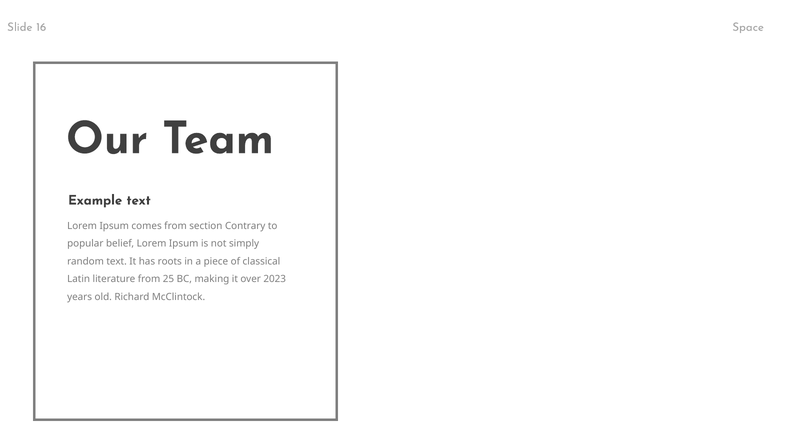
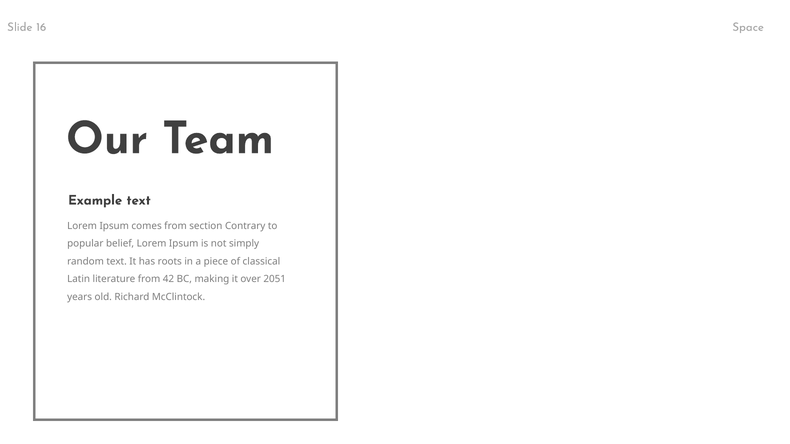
25: 25 -> 42
2023: 2023 -> 2051
